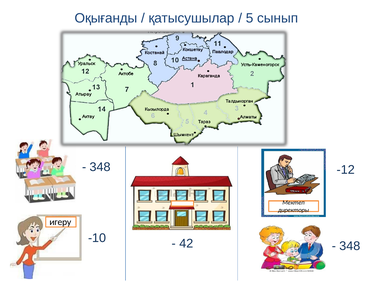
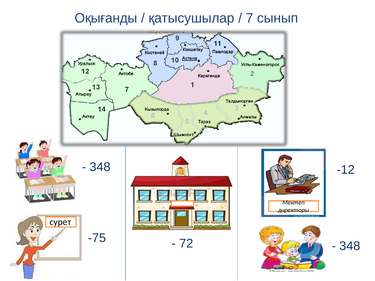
5: 5 -> 7
игеру: игеру -> сурет
-10: -10 -> -75
42: 42 -> 72
